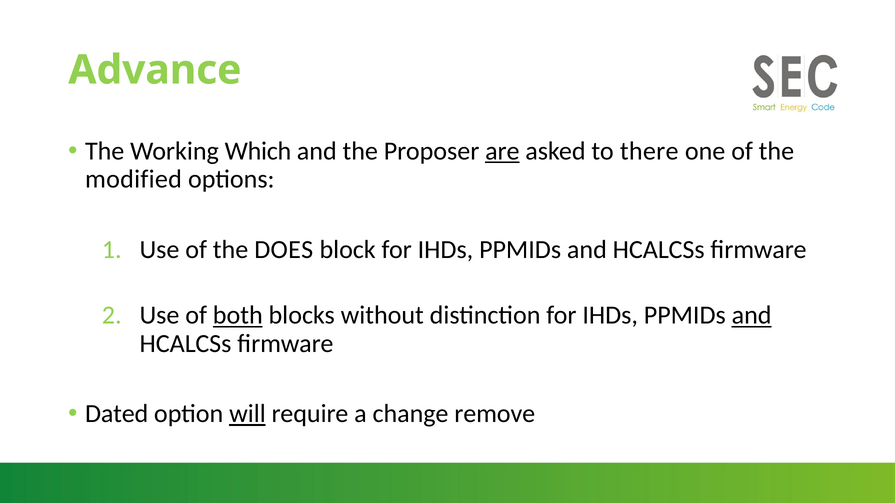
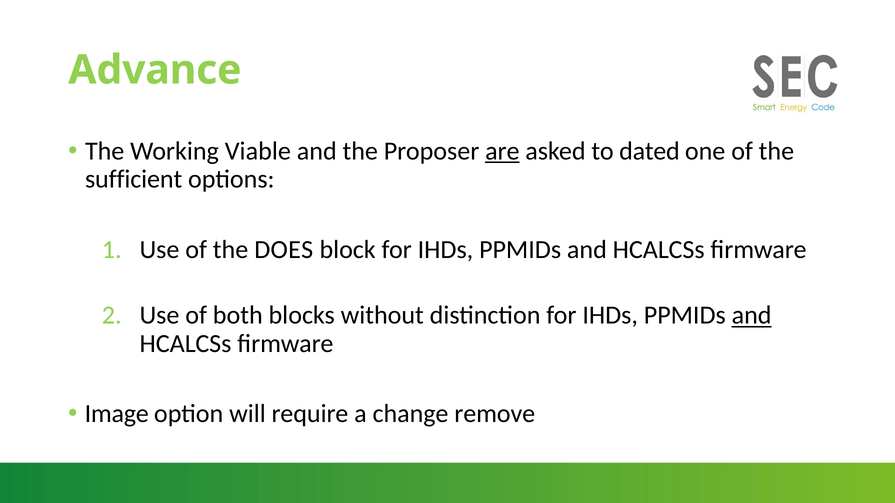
Which: Which -> Viable
there: there -> dated
modified: modified -> sufficient
both underline: present -> none
Dated: Dated -> Image
will underline: present -> none
